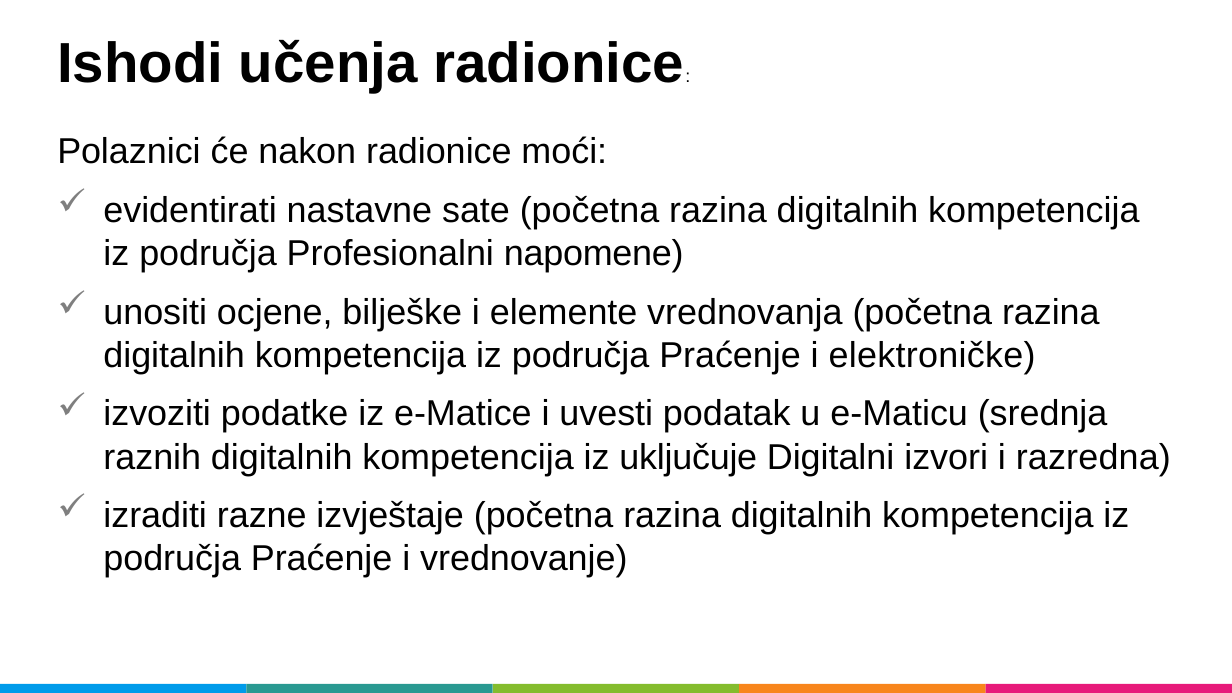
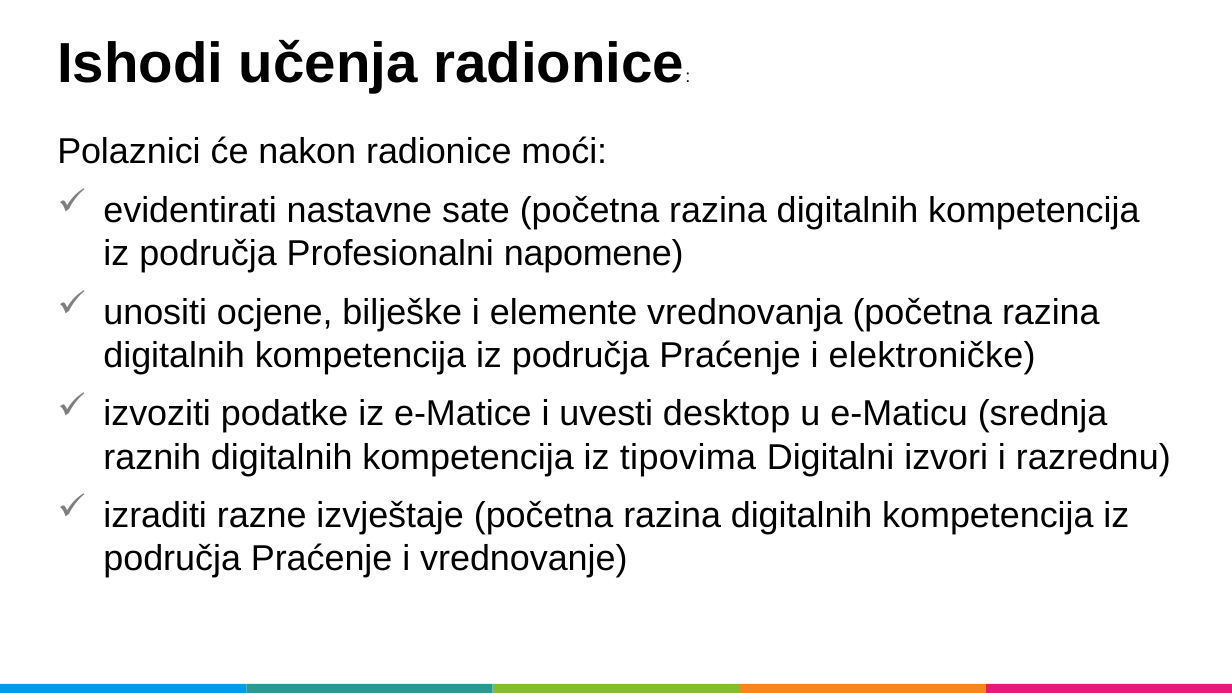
podatak: podatak -> desktop
uključuje: uključuje -> tipovima
razredna: razredna -> razrednu
